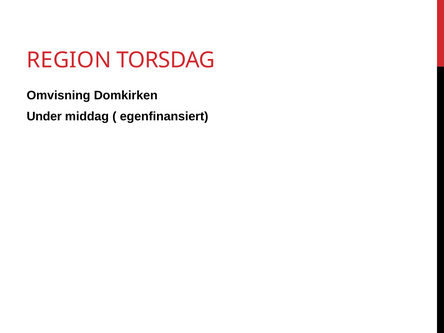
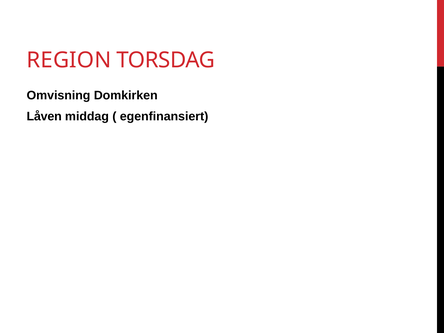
Under: Under -> Låven
